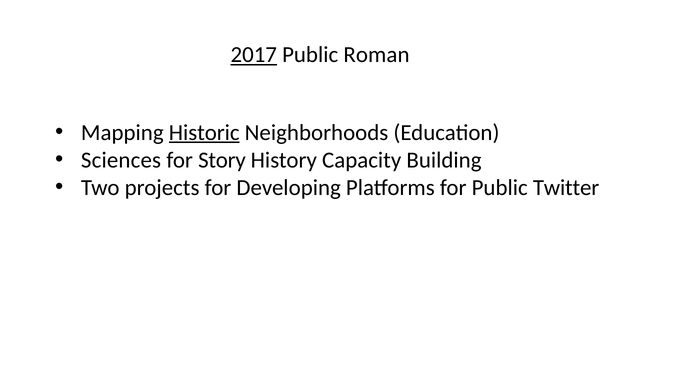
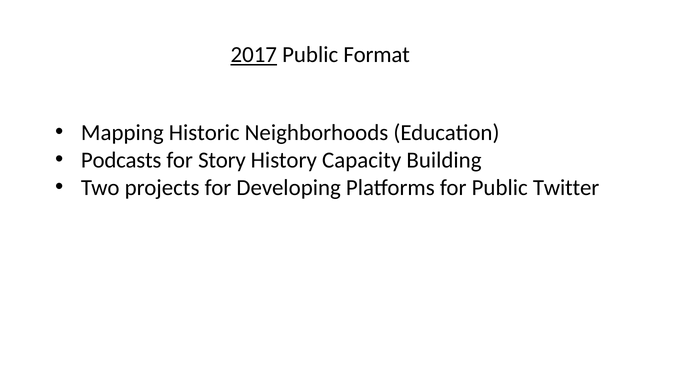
Roman: Roman -> Format
Historic underline: present -> none
Sciences: Sciences -> Podcasts
